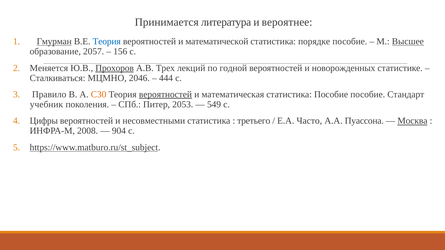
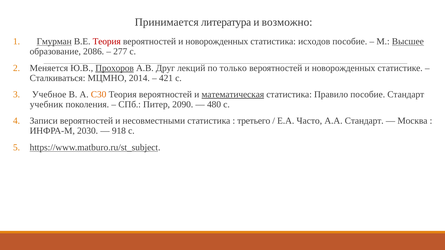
вероятнее: вероятнее -> возможно
Теория at (107, 42) colour: blue -> red
математической at (217, 42): математической -> новорожденных
порядке: порядке -> исходов
2057: 2057 -> 2086
156: 156 -> 277
Трех: Трех -> Друг
годной: годной -> только
2046: 2046 -> 2014
444: 444 -> 421
Правило: Правило -> Учебное
вероятностей at (165, 95) underline: present -> none
математическая underline: none -> present
статистика Пособие: Пособие -> Правило
2053: 2053 -> 2090
549: 549 -> 480
Цифры: Цифры -> Записи
А.А Пуассона: Пуассона -> Стандарт
Москва underline: present -> none
2008: 2008 -> 2030
904: 904 -> 918
